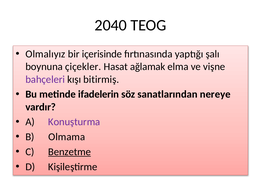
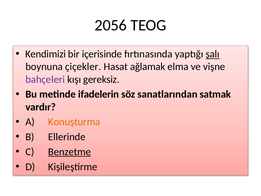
2040: 2040 -> 2056
Olmalıyız: Olmalıyız -> Kendimizi
şalı underline: none -> present
bitirmiş: bitirmiş -> gereksiz
nereye: nereye -> satmak
Konuşturma colour: purple -> orange
Olmama: Olmama -> Ellerinde
